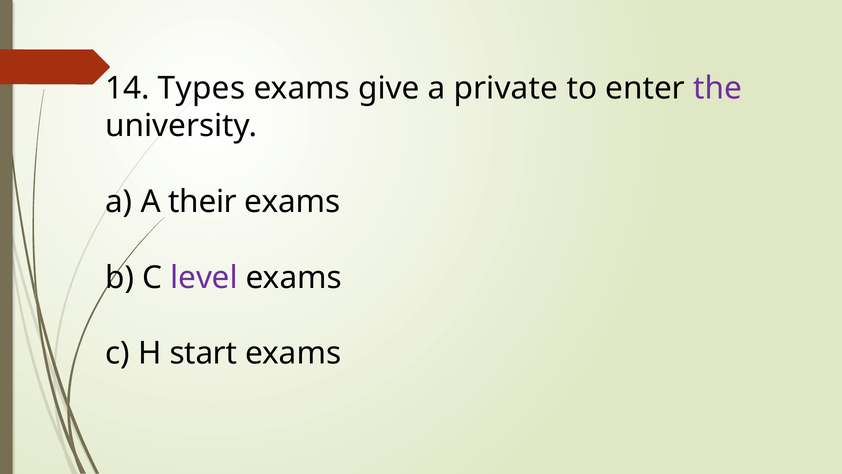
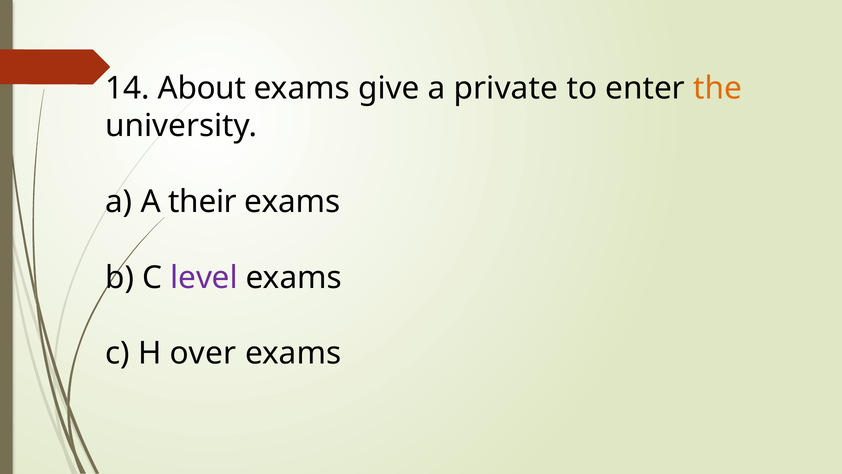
Types: Types -> About
the colour: purple -> orange
start: start -> over
